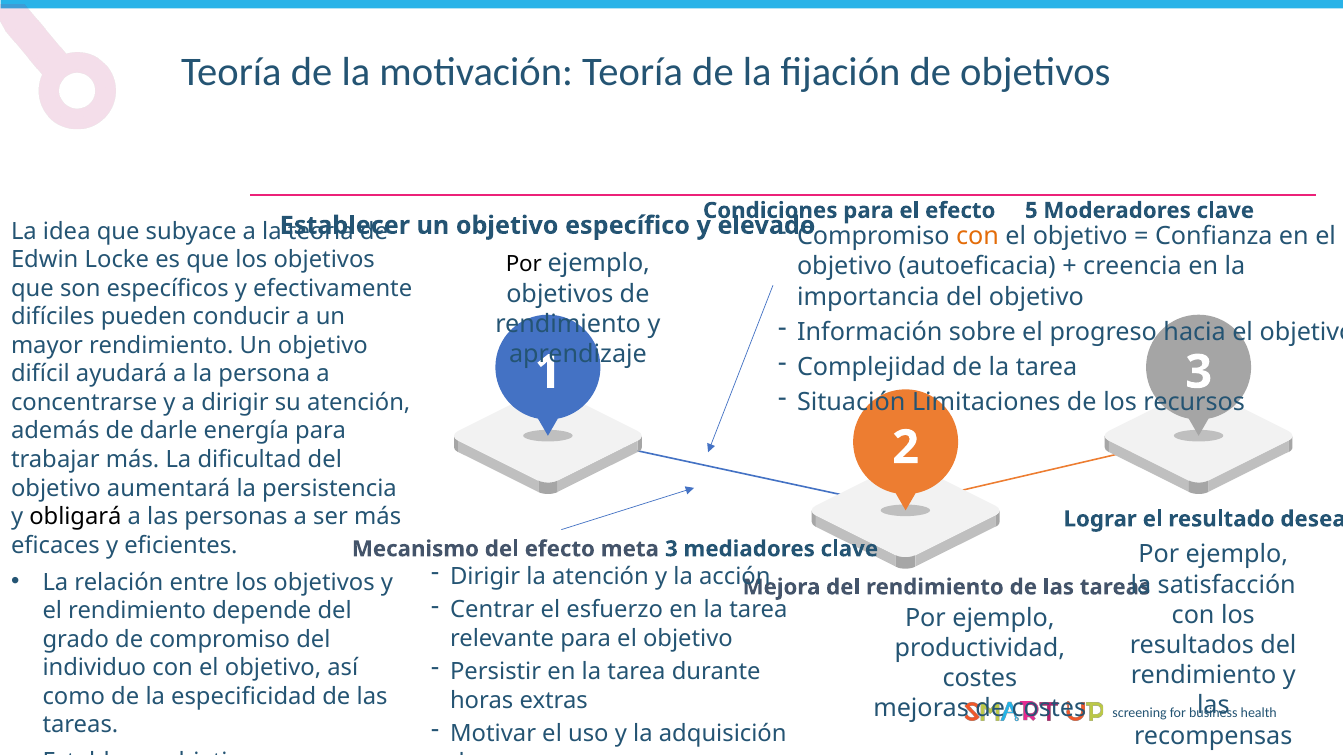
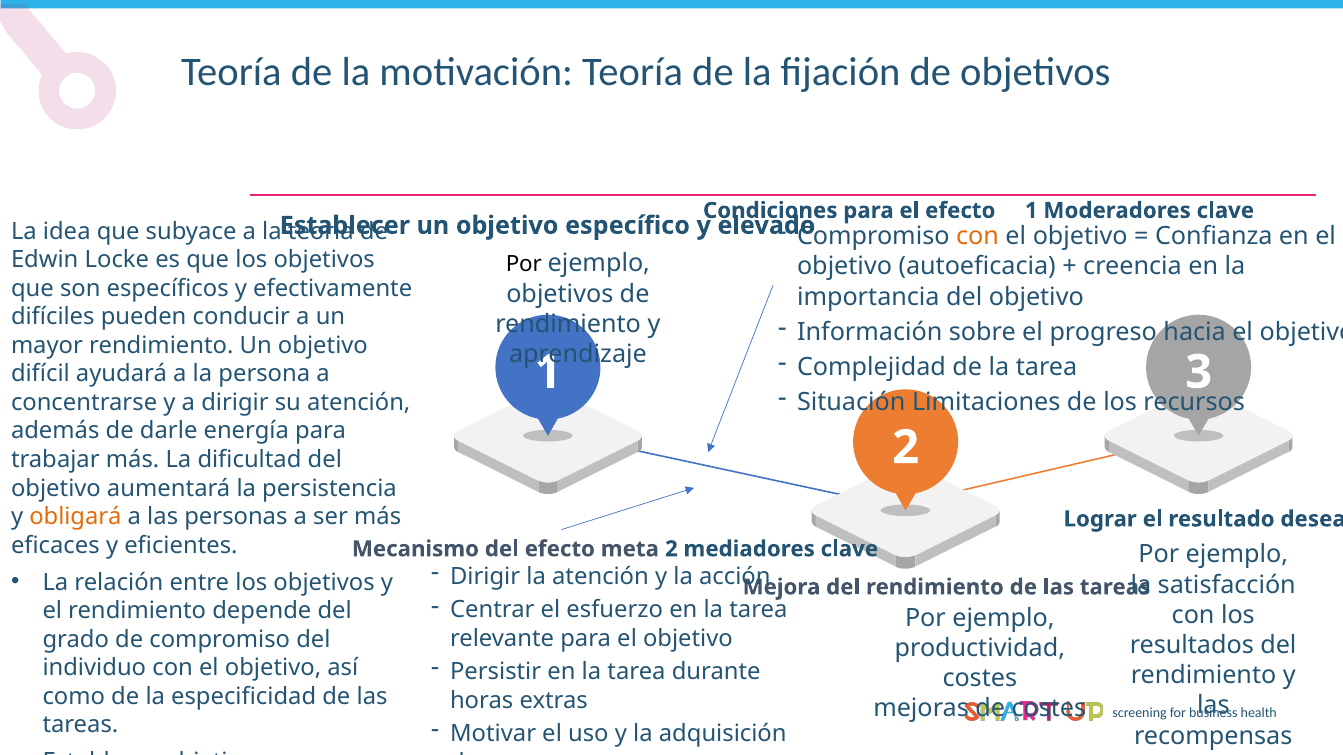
efecto 5: 5 -> 1
obligará colour: black -> orange
meta 3: 3 -> 2
